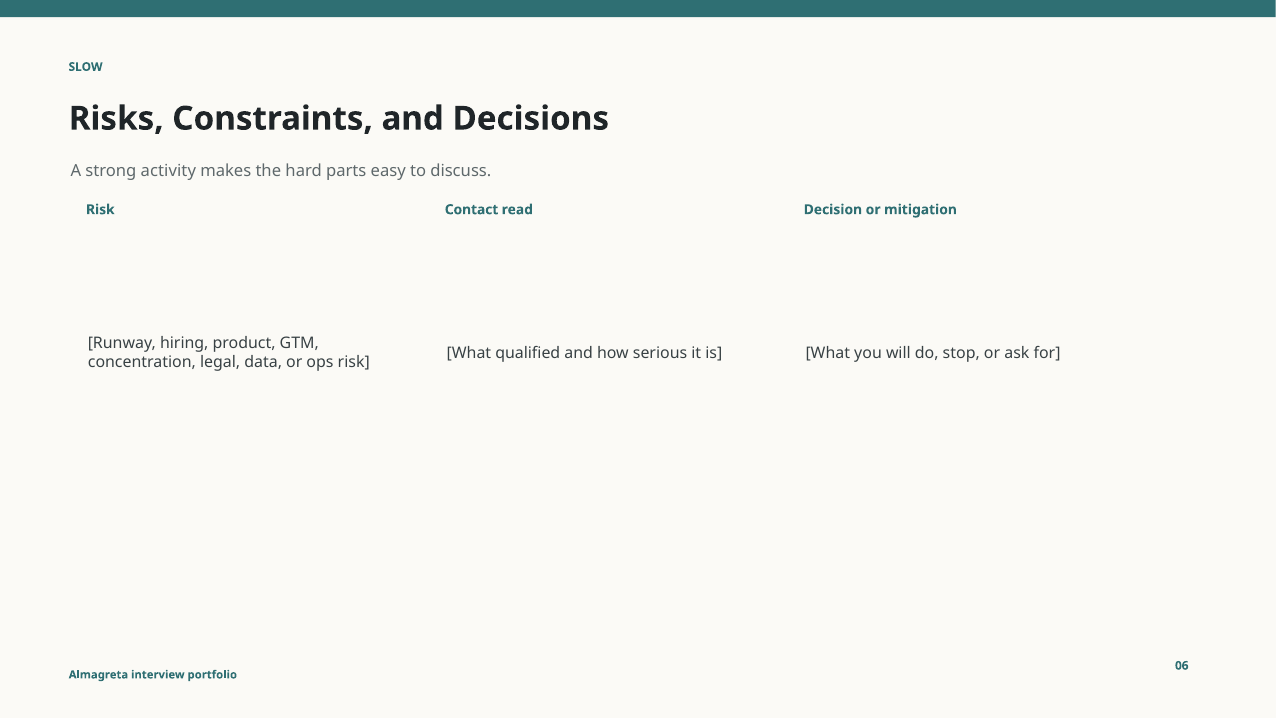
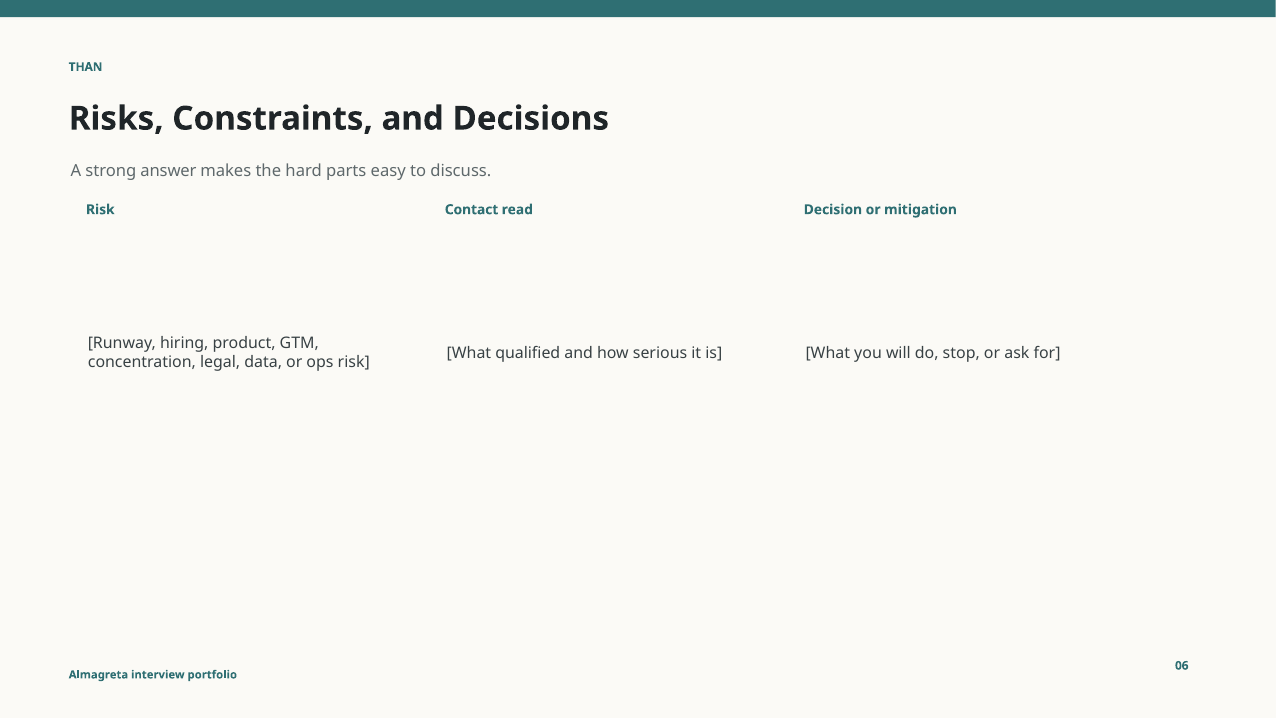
SLOW: SLOW -> THAN
activity: activity -> answer
